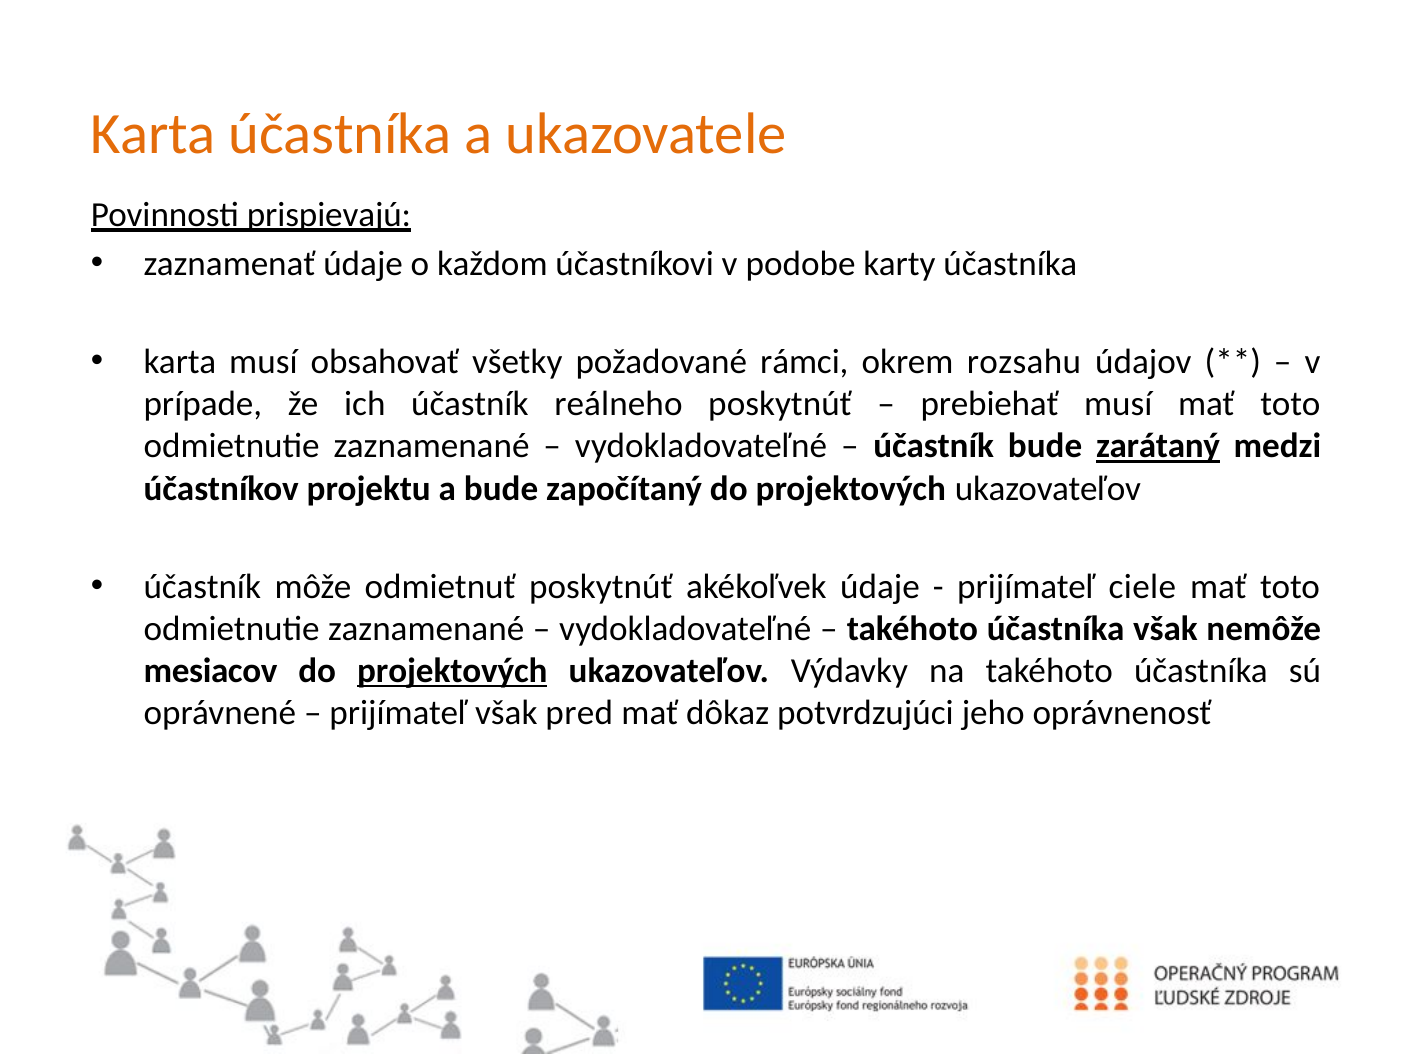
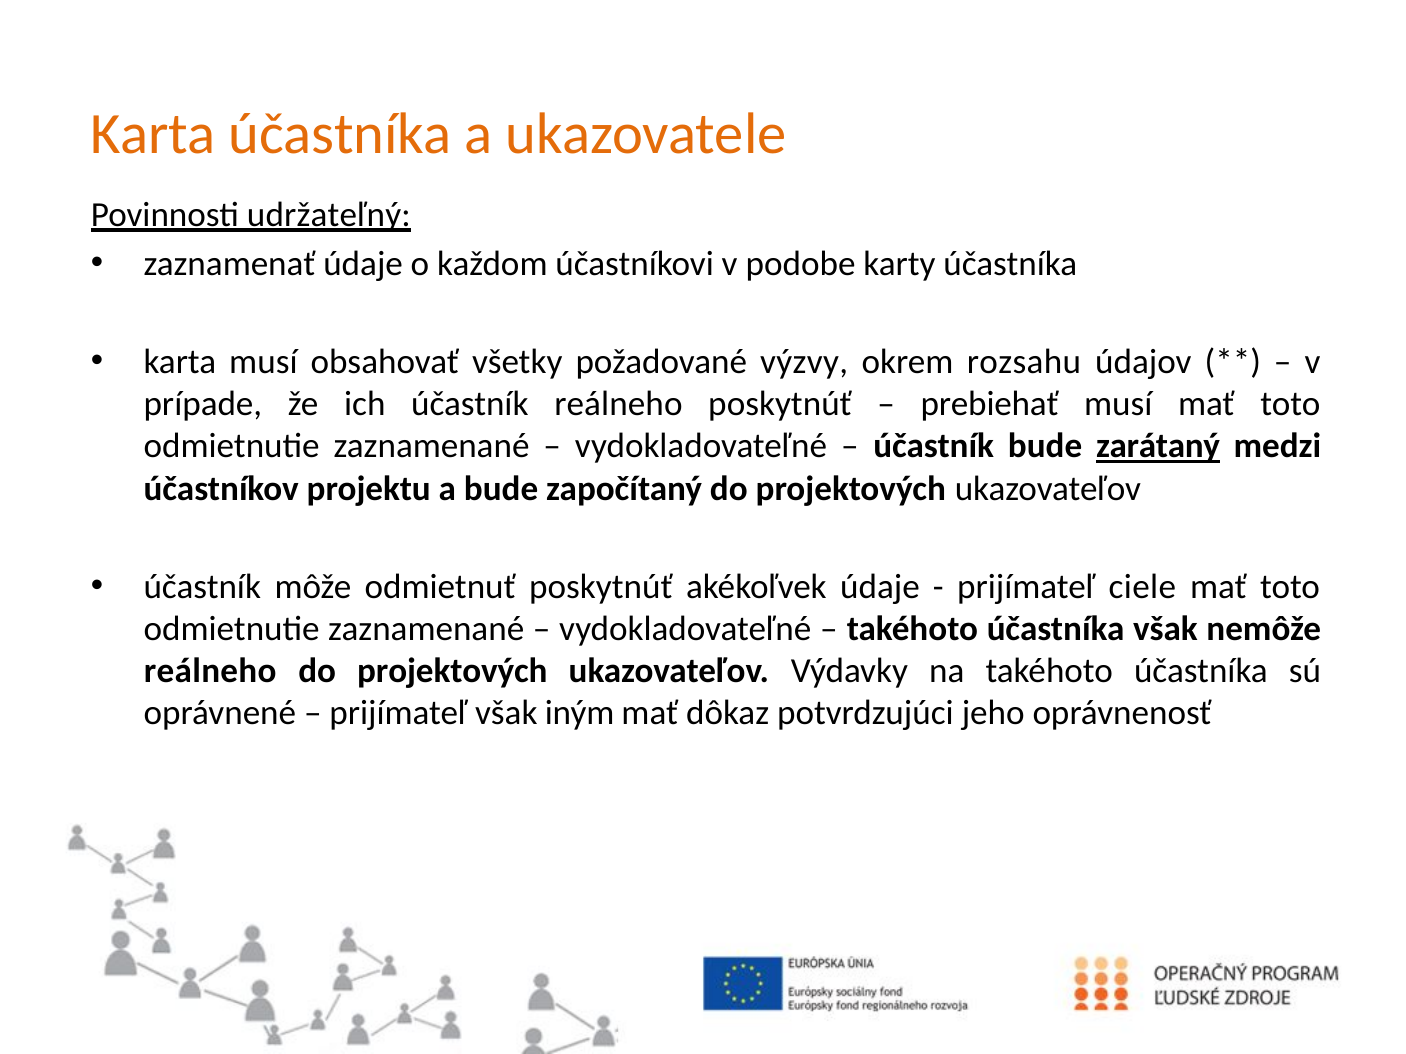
prispievajú: prispievajú -> udržateľný
rámci: rámci -> výzvy
mesiacov at (211, 672): mesiacov -> reálneho
projektových at (452, 672) underline: present -> none
pred: pred -> iným
